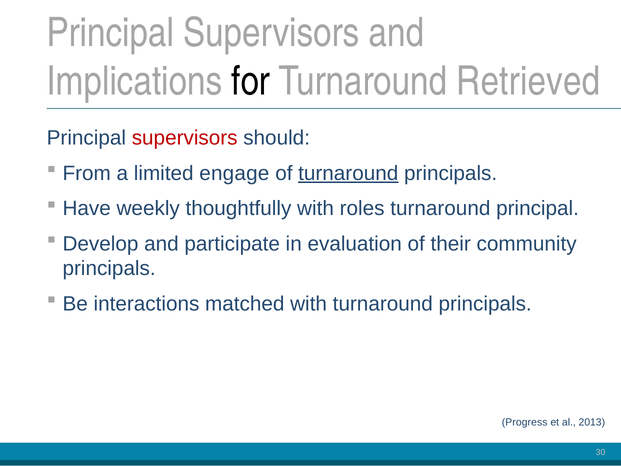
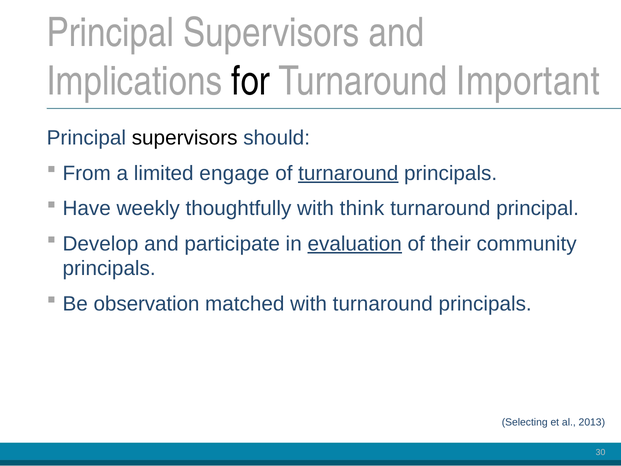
Retrieved: Retrieved -> Important
supervisors at (185, 138) colour: red -> black
roles: roles -> think
evaluation underline: none -> present
interactions: interactions -> observation
Progress: Progress -> Selecting
